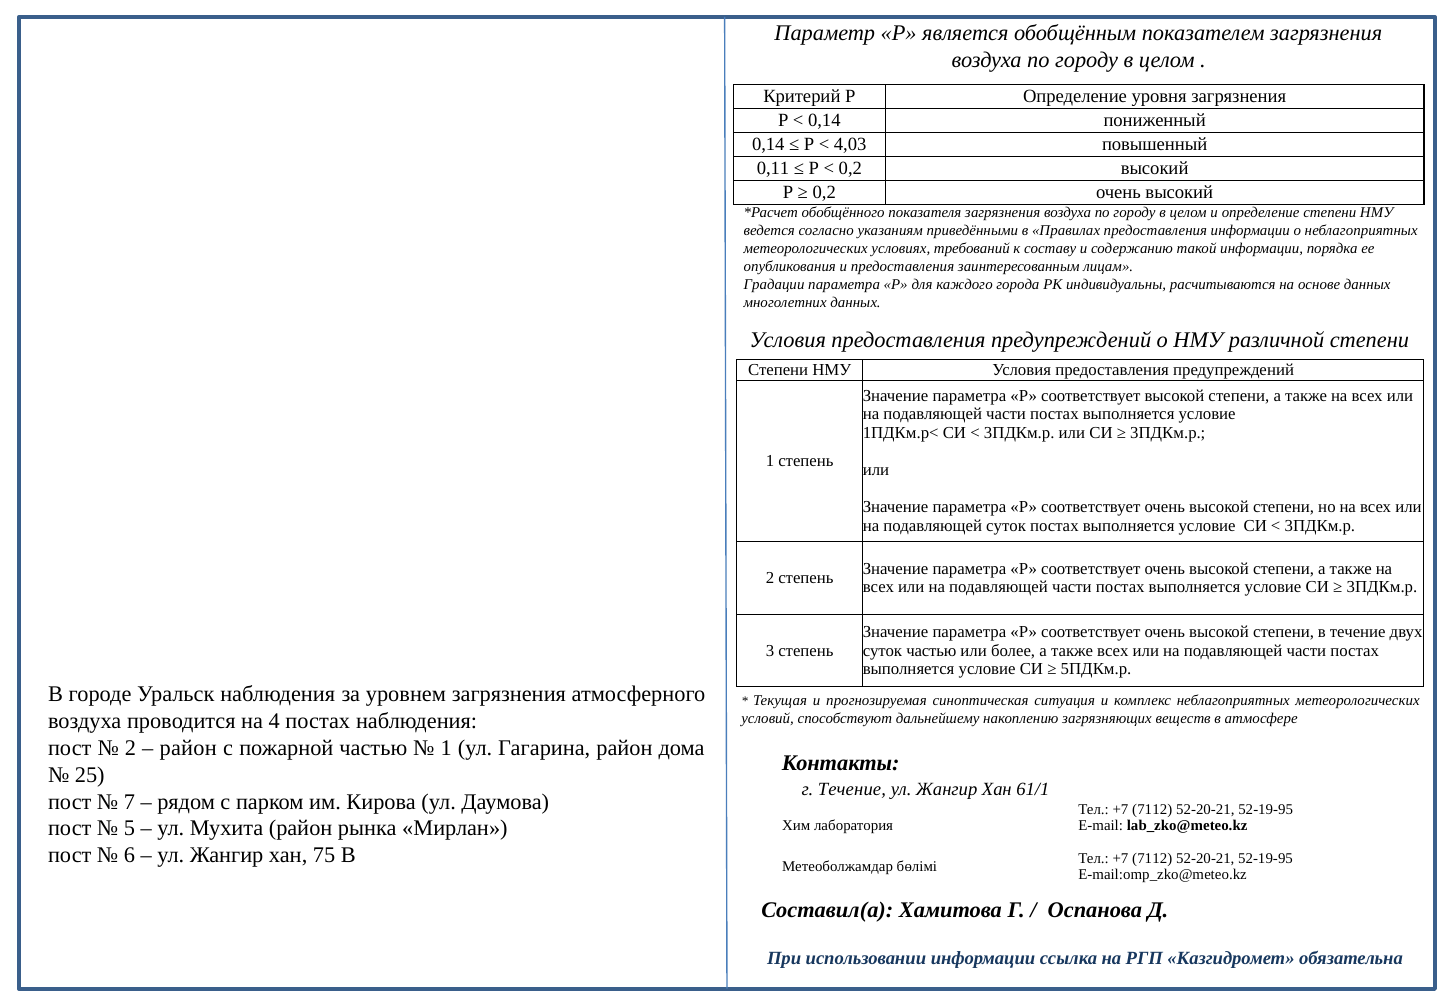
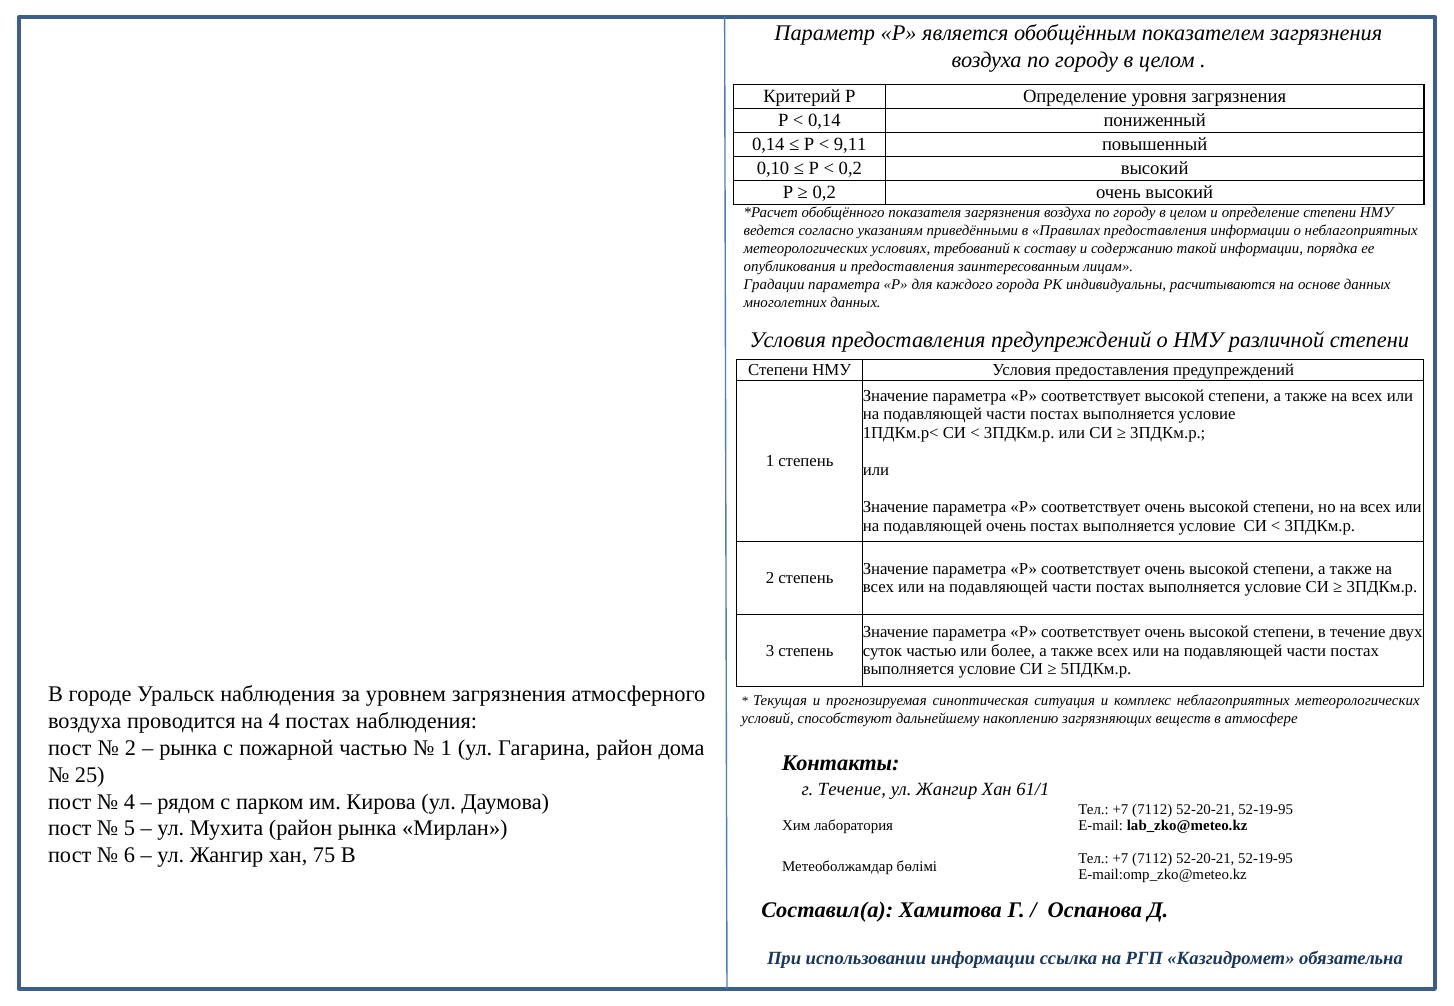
4,03: 4,03 -> 9,11
0,11: 0,11 -> 0,10
подавляющей суток: суток -> очень
район at (188, 749): район -> рынка
7 at (129, 802): 7 -> 4
